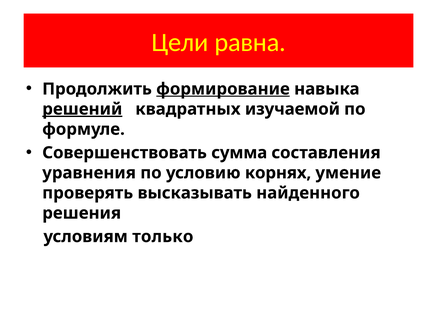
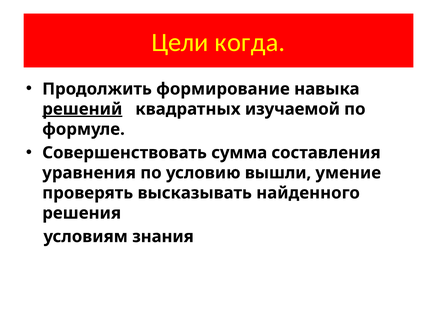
равна: равна -> когда
формирование underline: present -> none
корнях: корнях -> вышли
только: только -> знания
